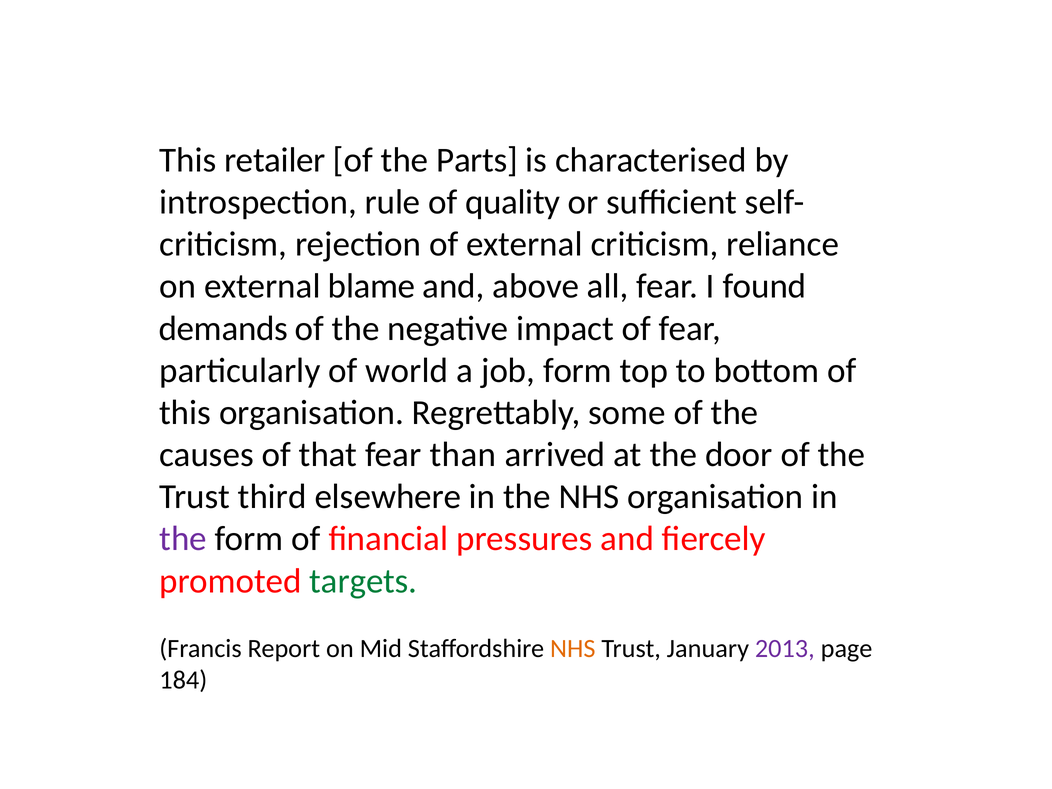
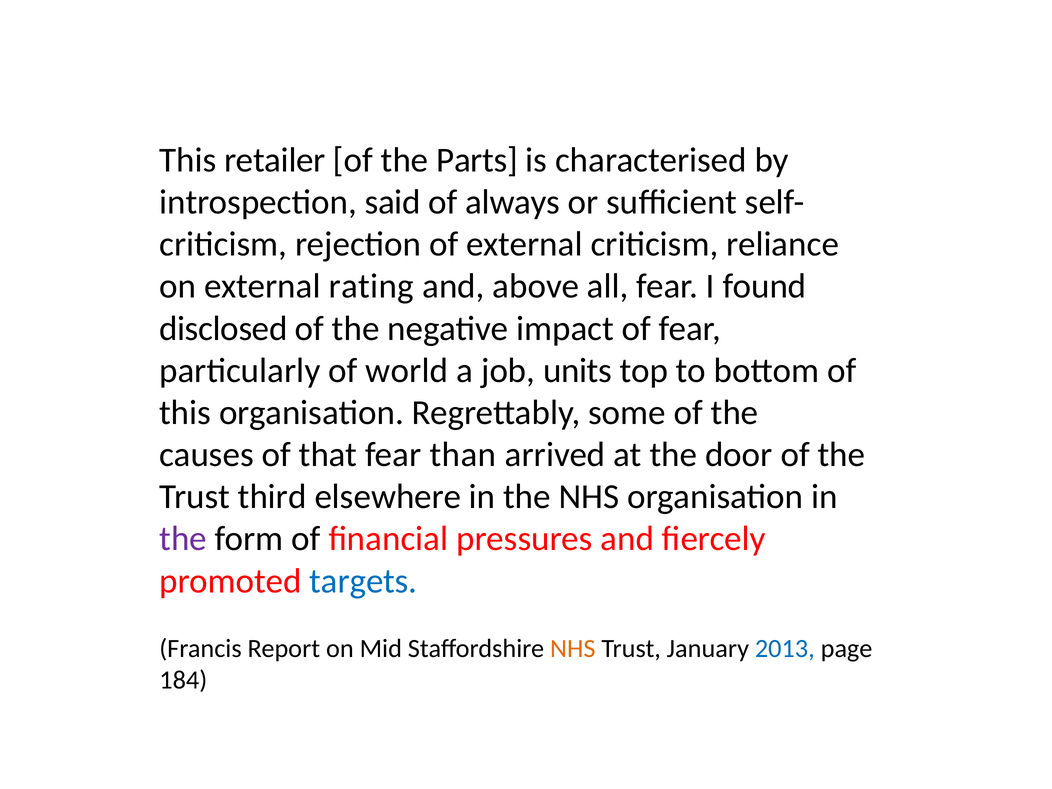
rule: rule -> said
quality: quality -> always
blame: blame -> rating
demands: demands -> disclosed
job form: form -> units
targets colour: green -> blue
2013 colour: purple -> blue
